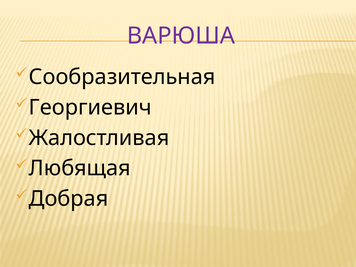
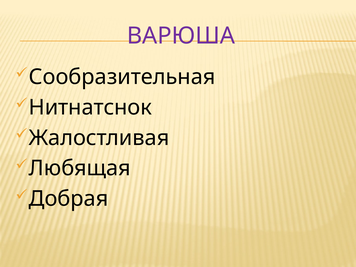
Георгиевич: Георгиевич -> Нитнатснок
